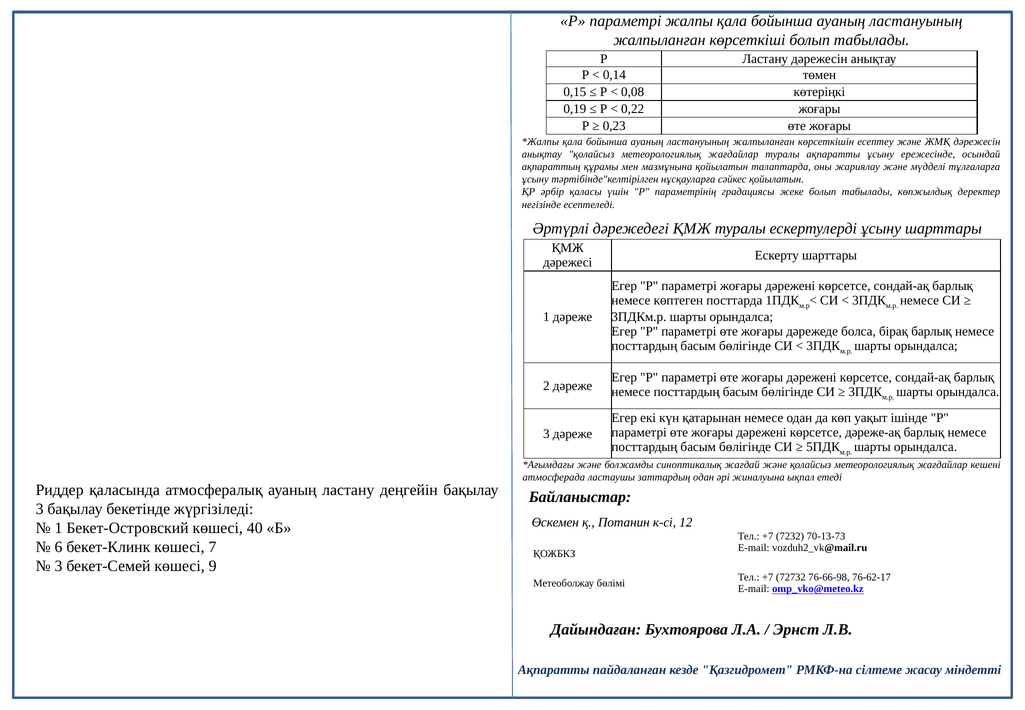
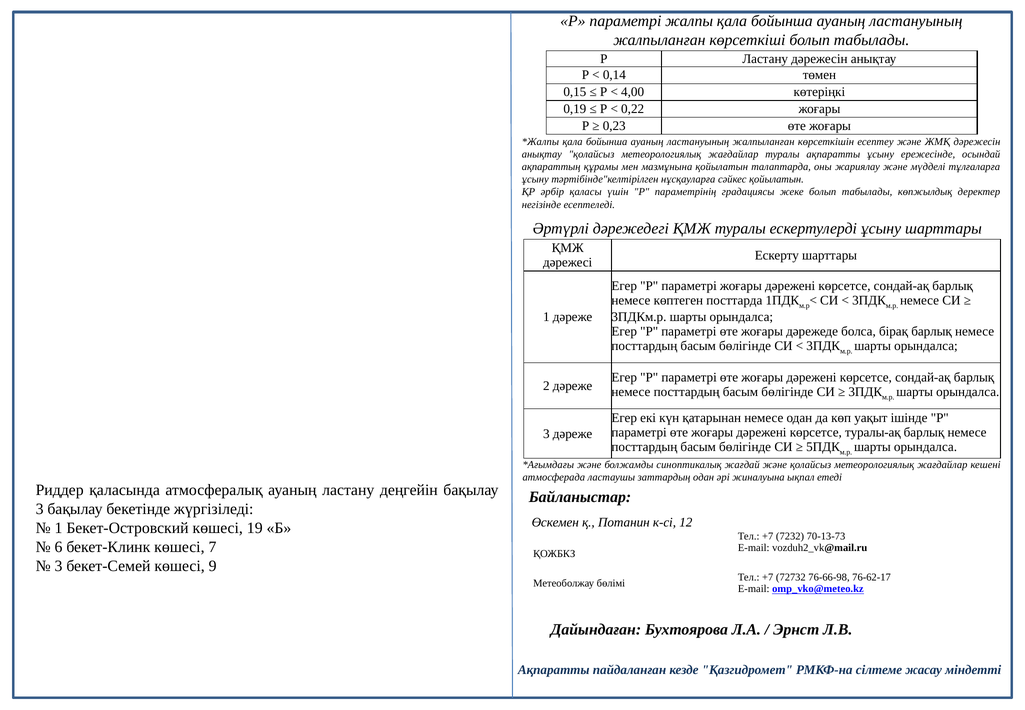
0,08: 0,08 -> 4,00
дәреже-ақ: дәреже-ақ -> туралы-ақ
40: 40 -> 19
